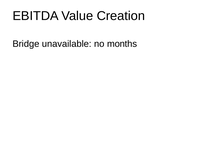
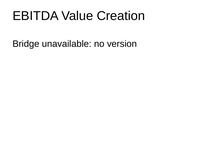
months: months -> version
